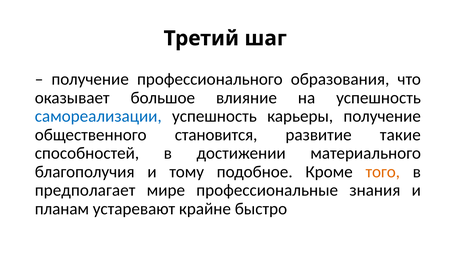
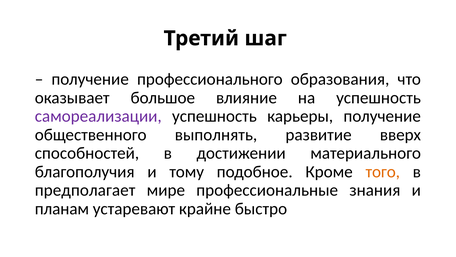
самореализации colour: blue -> purple
становится: становится -> выполнять
такие: такие -> вверх
